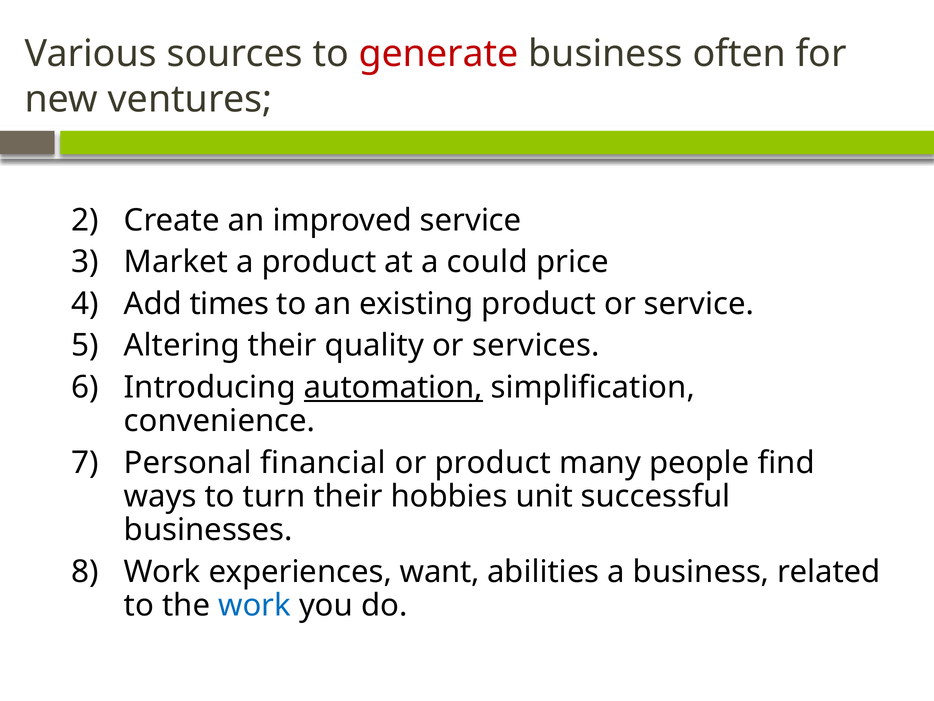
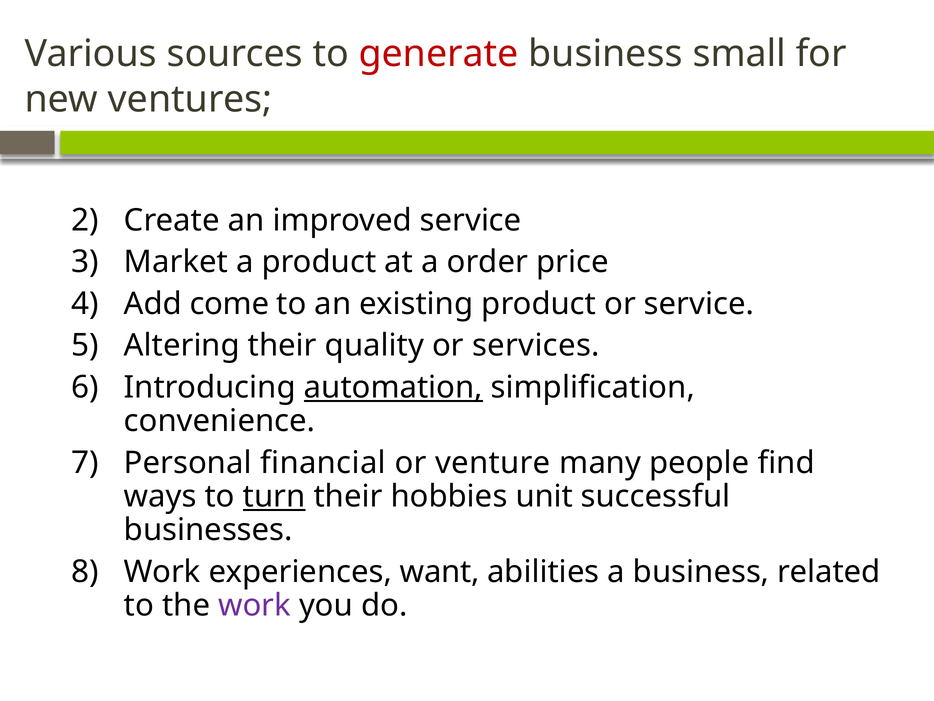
often: often -> small
could: could -> order
times: times -> come
or product: product -> venture
turn underline: none -> present
work at (255, 605) colour: blue -> purple
